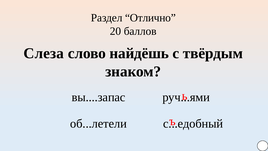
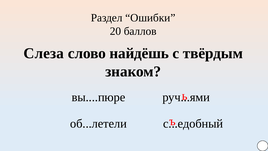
Отлично: Отлично -> Ошибки
вы....запас: вы....запас -> вы....пюре
